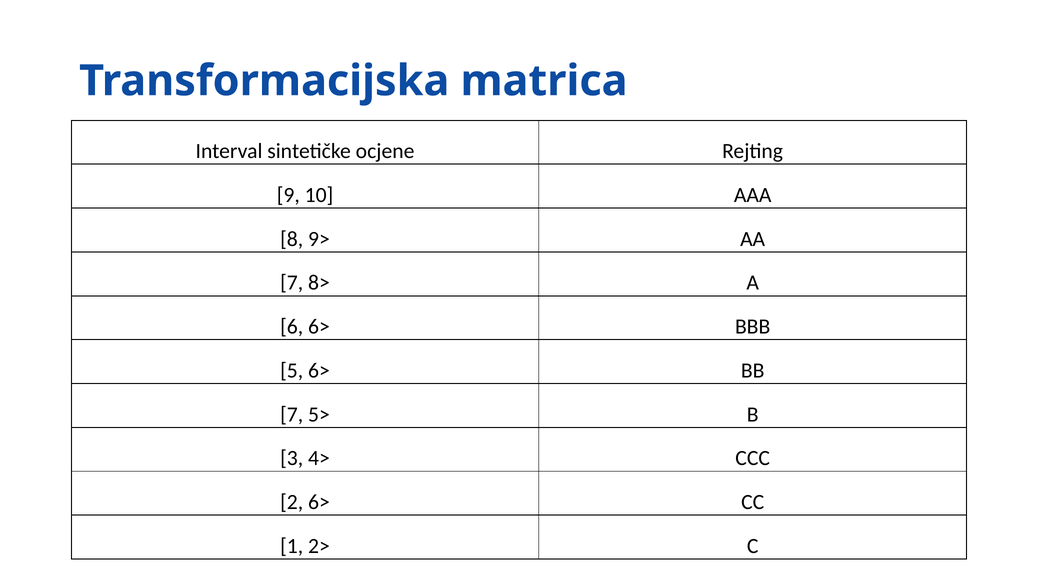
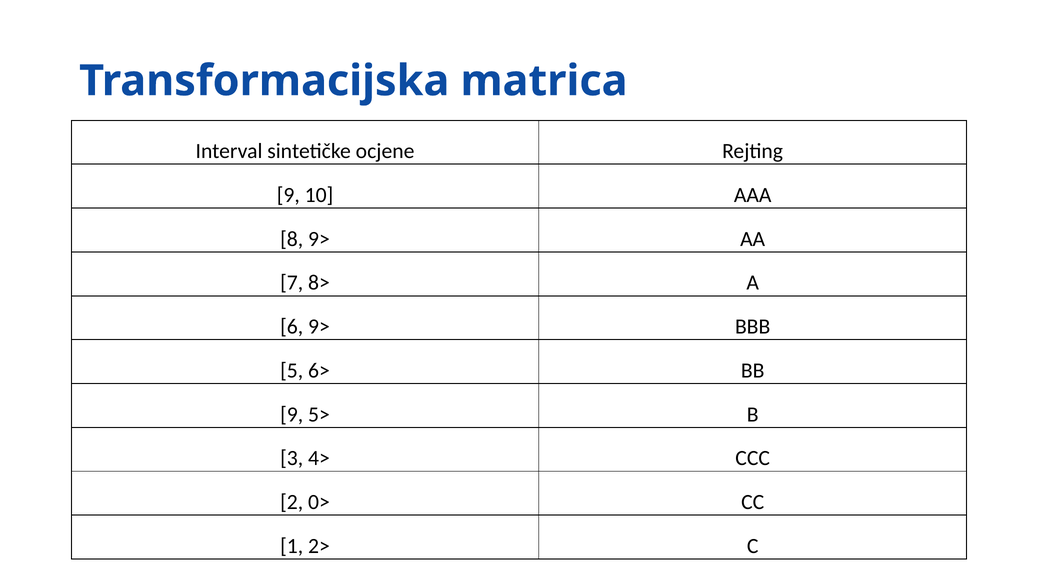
6 6>: 6> -> 9>
7 at (292, 414): 7 -> 9
2 6>: 6> -> 0>
